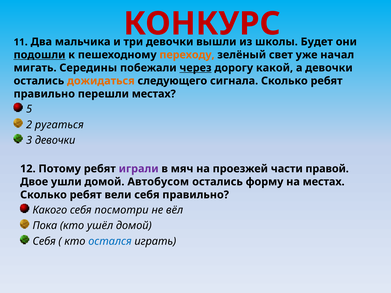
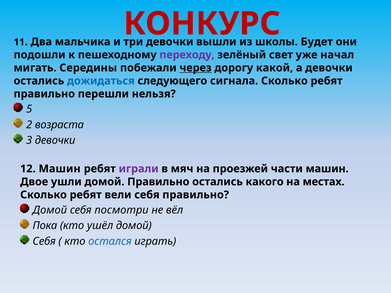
подошли underline: present -> none
переходу colour: orange -> purple
дожидаться colour: orange -> blue
перешли местах: местах -> нельзя
ругаться: ругаться -> возраста
12 Потому: Потому -> Машин
части правой: правой -> машин
домой Автобусом: Автобусом -> Правильно
форму: форму -> какого
Какого at (50, 210): Какого -> Домой
